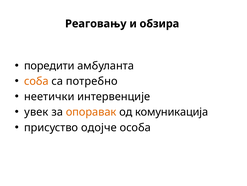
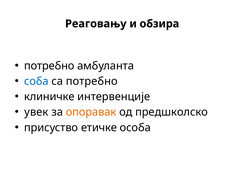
поредити at (49, 66): поредити -> потребно
соба colour: orange -> blue
неетички: неетички -> клиничке
комуникација: комуникација -> предшколско
одојче: одојче -> етичке
